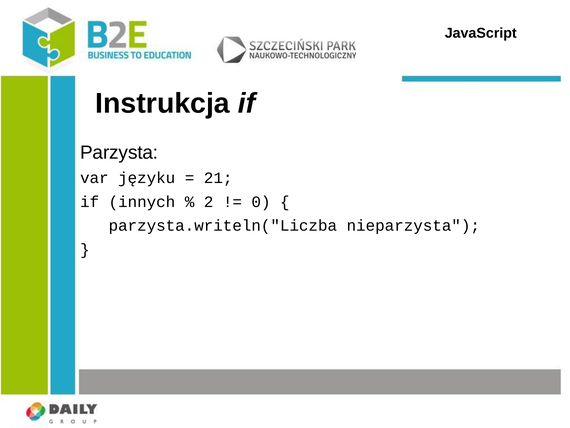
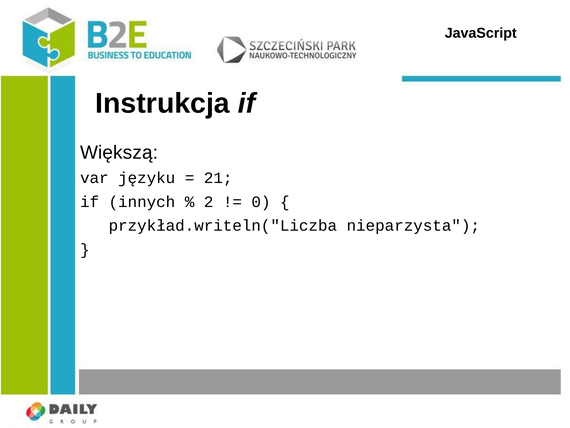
Parzysta: Parzysta -> Większą
parzysta.writeln("Liczba: parzysta.writeln("Liczba -> przykład.writeln("Liczba
